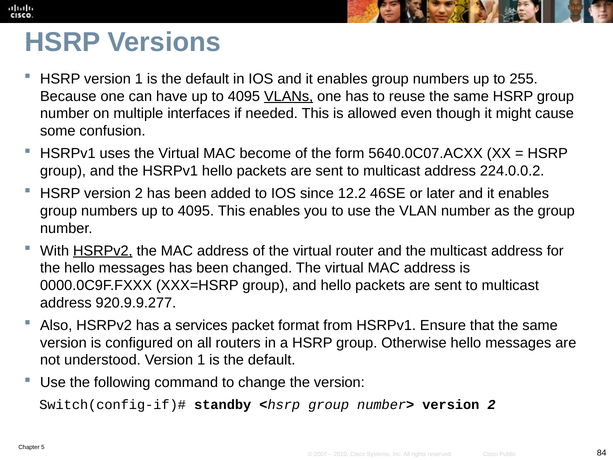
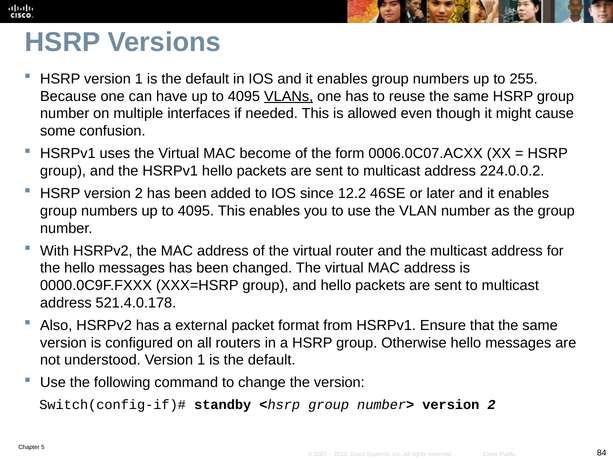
5640.0C07.ACXX: 5640.0C07.ACXX -> 0006.0C07.ACXX
HSRPv2 at (103, 251) underline: present -> none
920.9.9.277: 920.9.9.277 -> 521.4.0.178
services: services -> external
